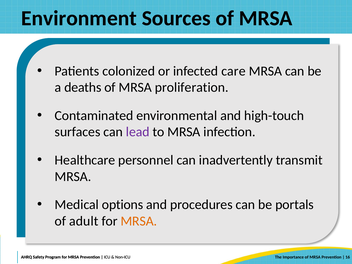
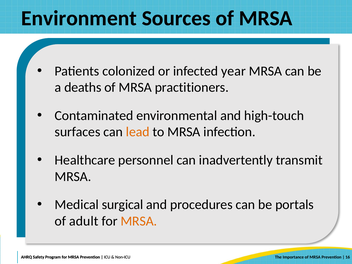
care: care -> year
proliferation: proliferation -> practitioners
lead colour: purple -> orange
options: options -> surgical
